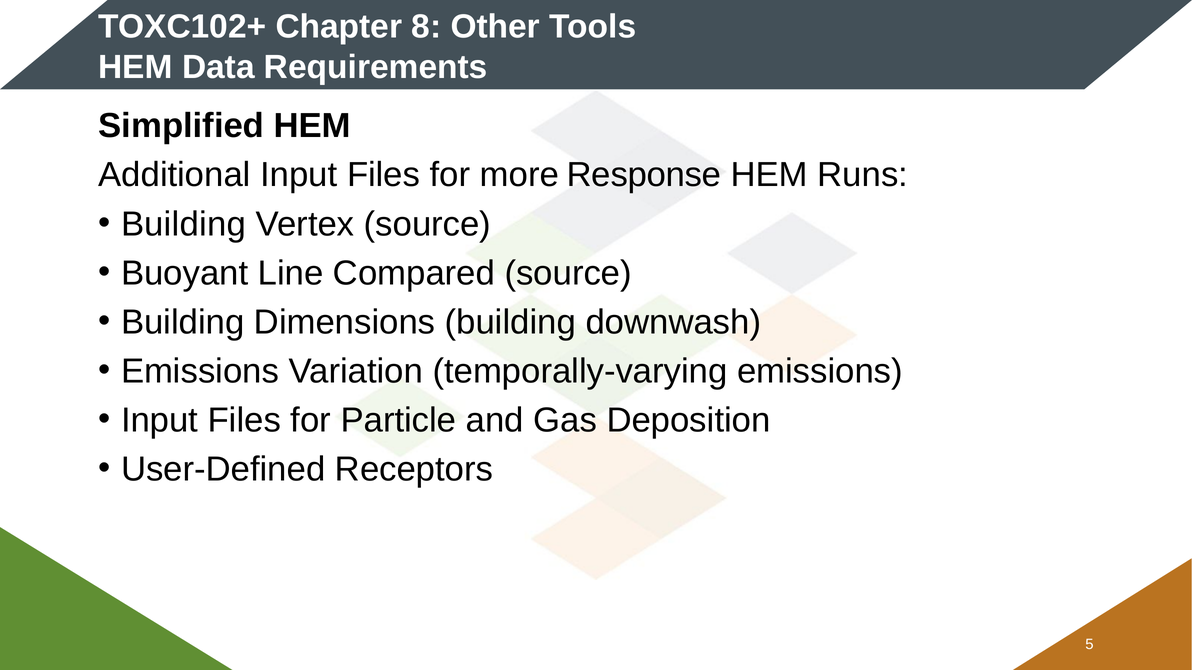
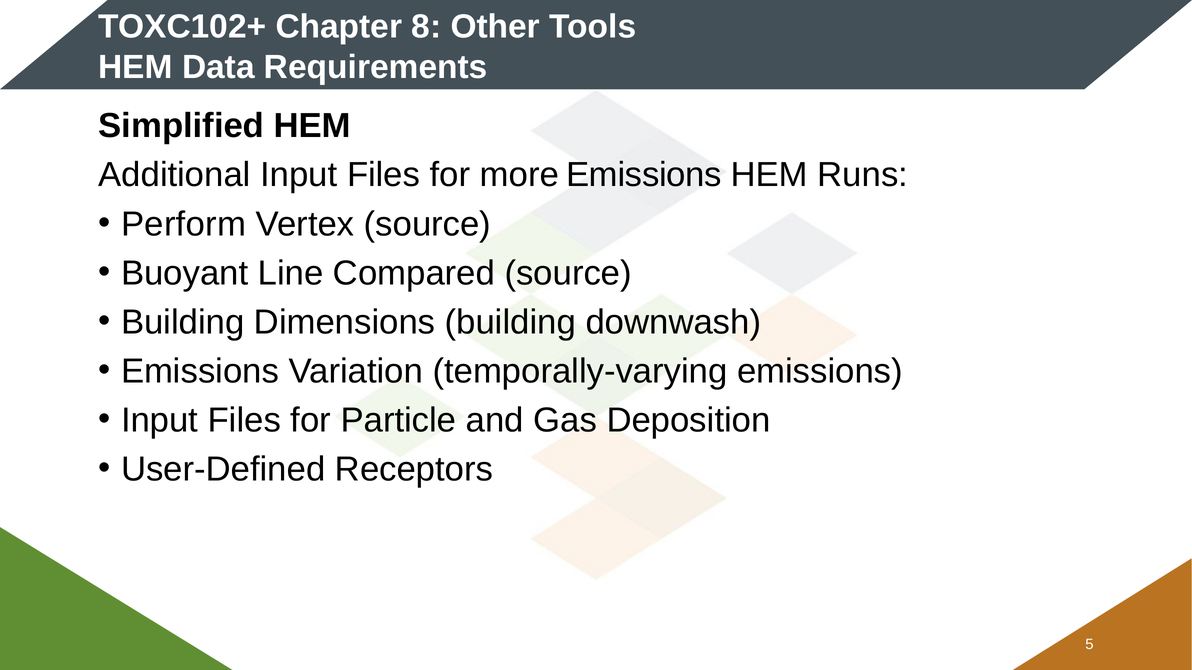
more Response: Response -> Emissions
Building at (184, 224): Building -> Perform
